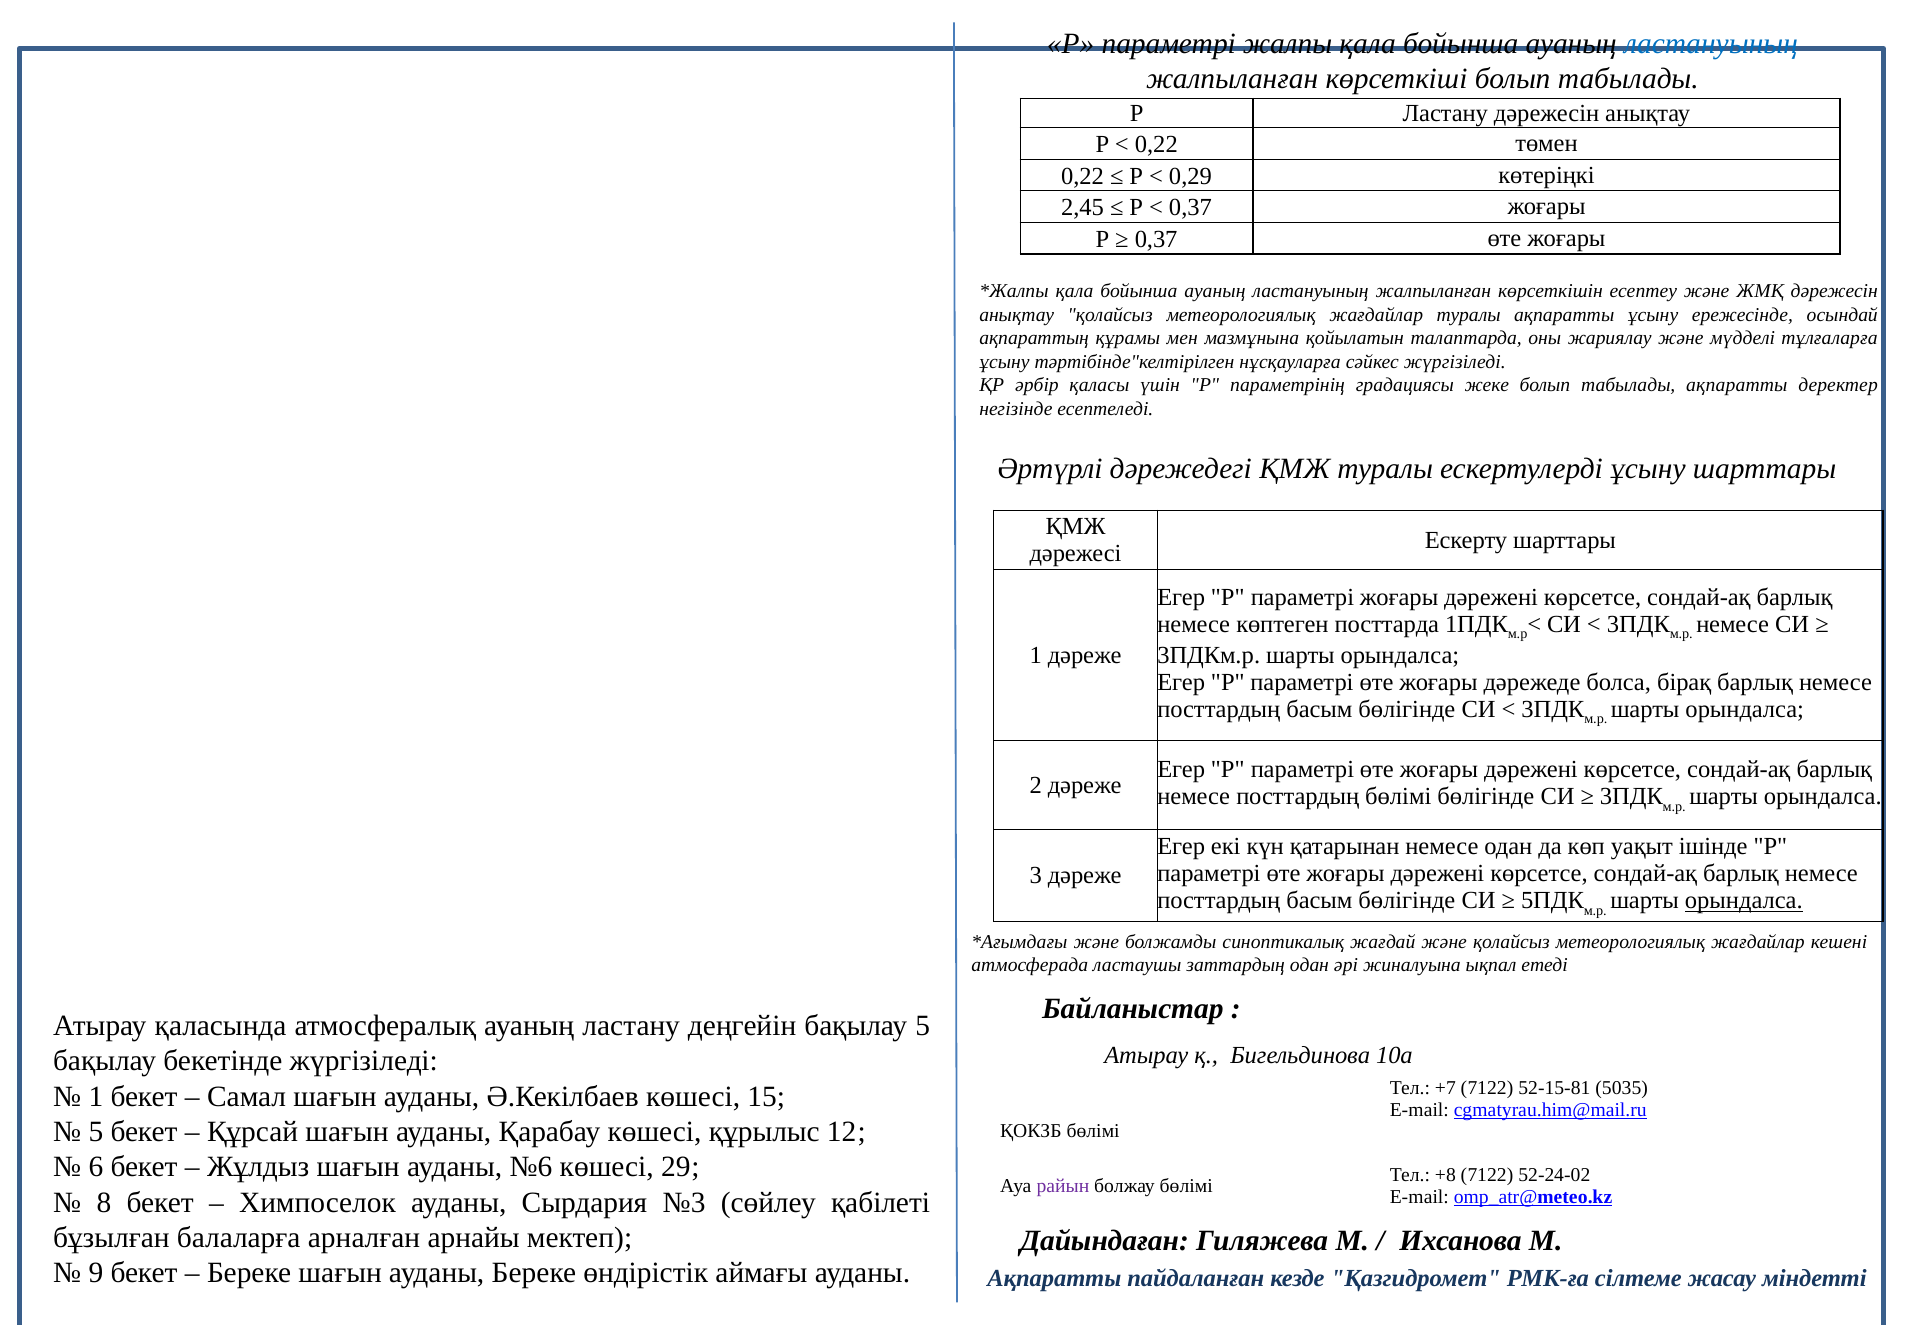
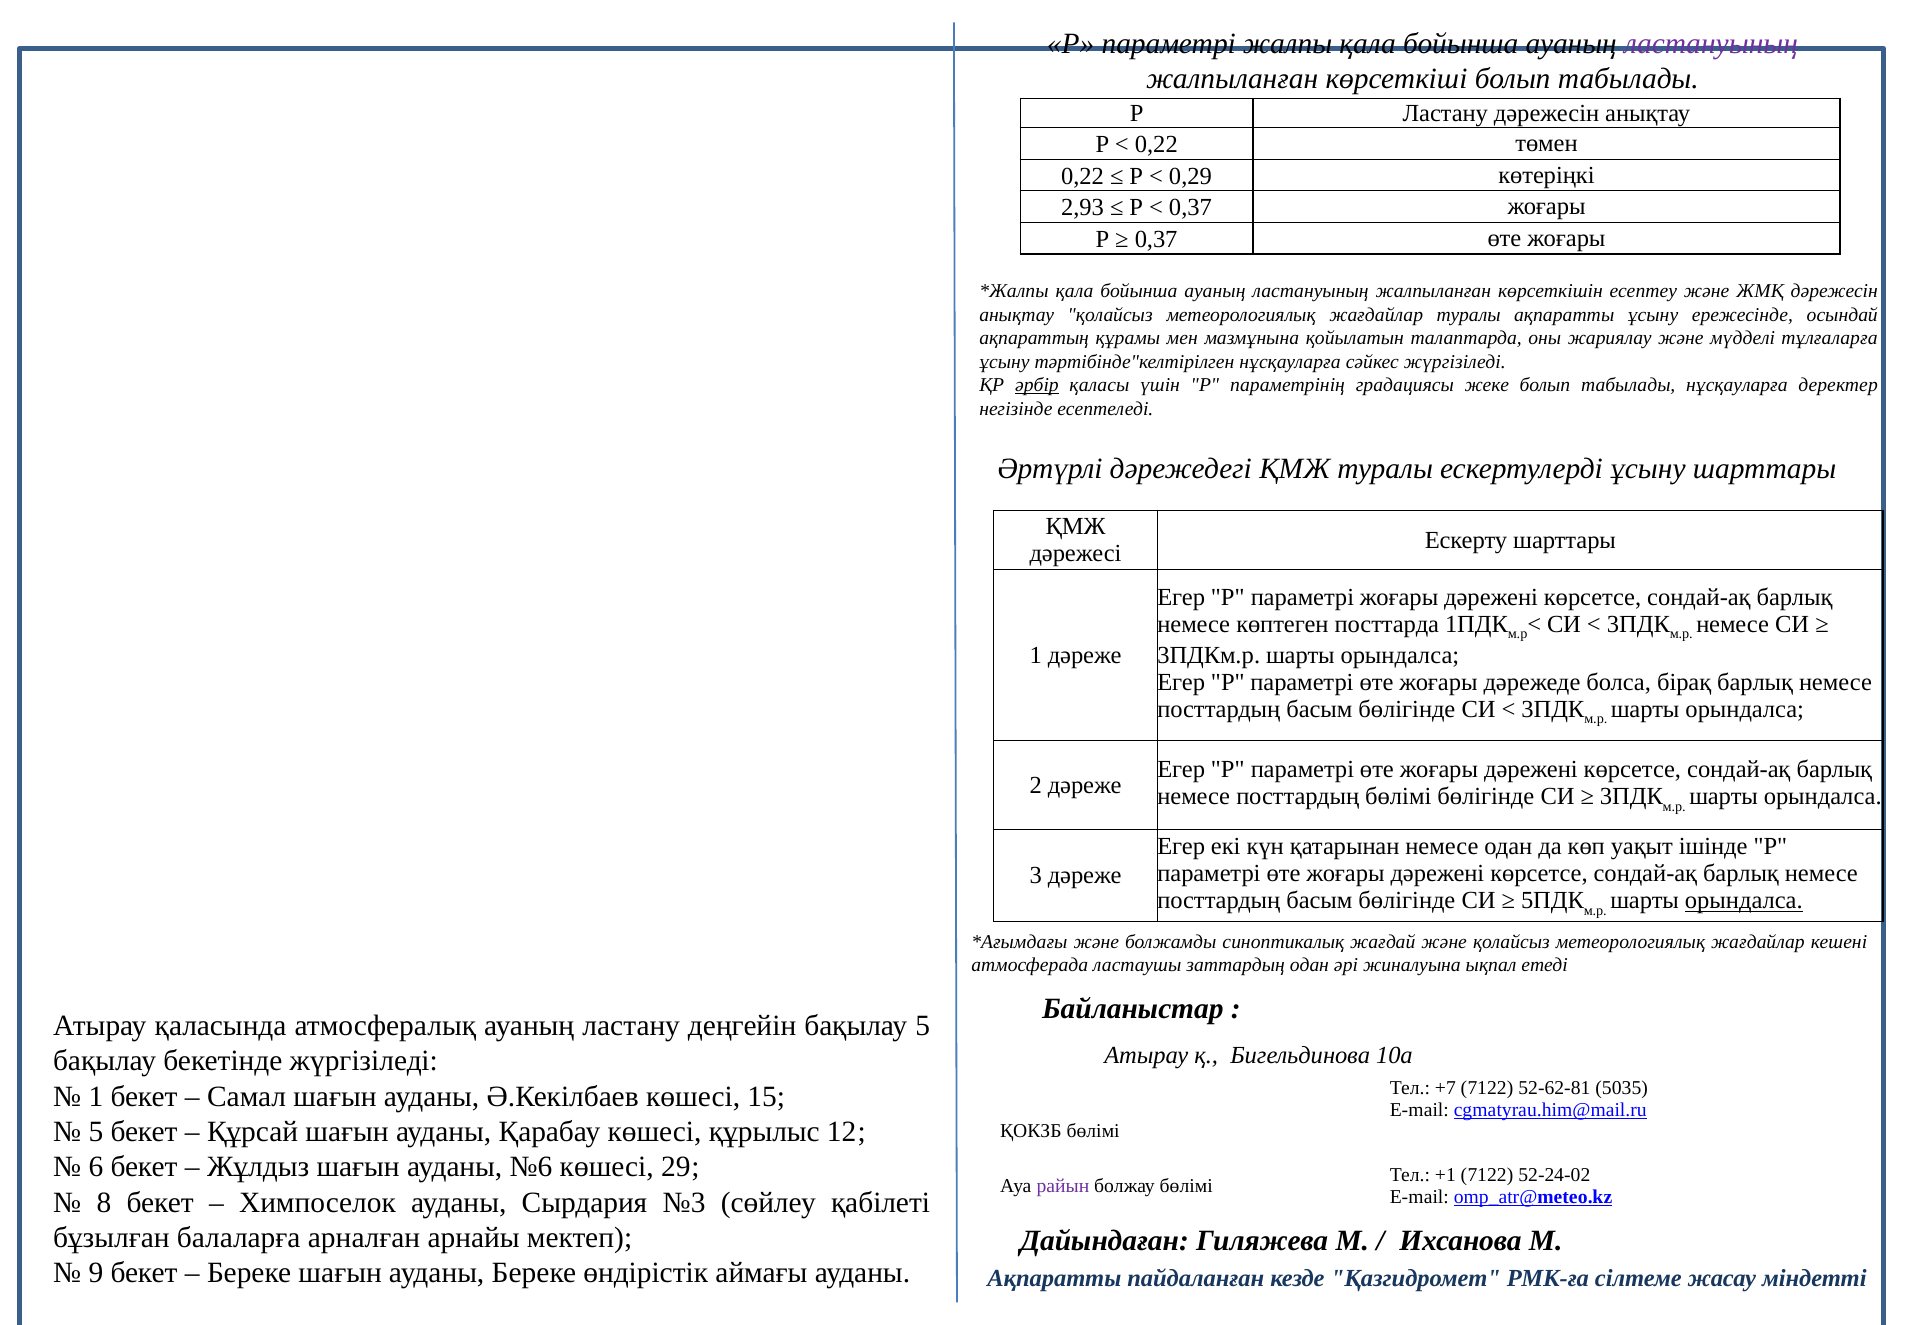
ластануының at (1711, 43) colour: blue -> purple
2,45: 2,45 -> 2,93
әрбір underline: none -> present
табылады ақпаратты: ақпаратты -> нұсқауларға
52-15-81: 52-15-81 -> 52-62-81
+8: +8 -> +1
